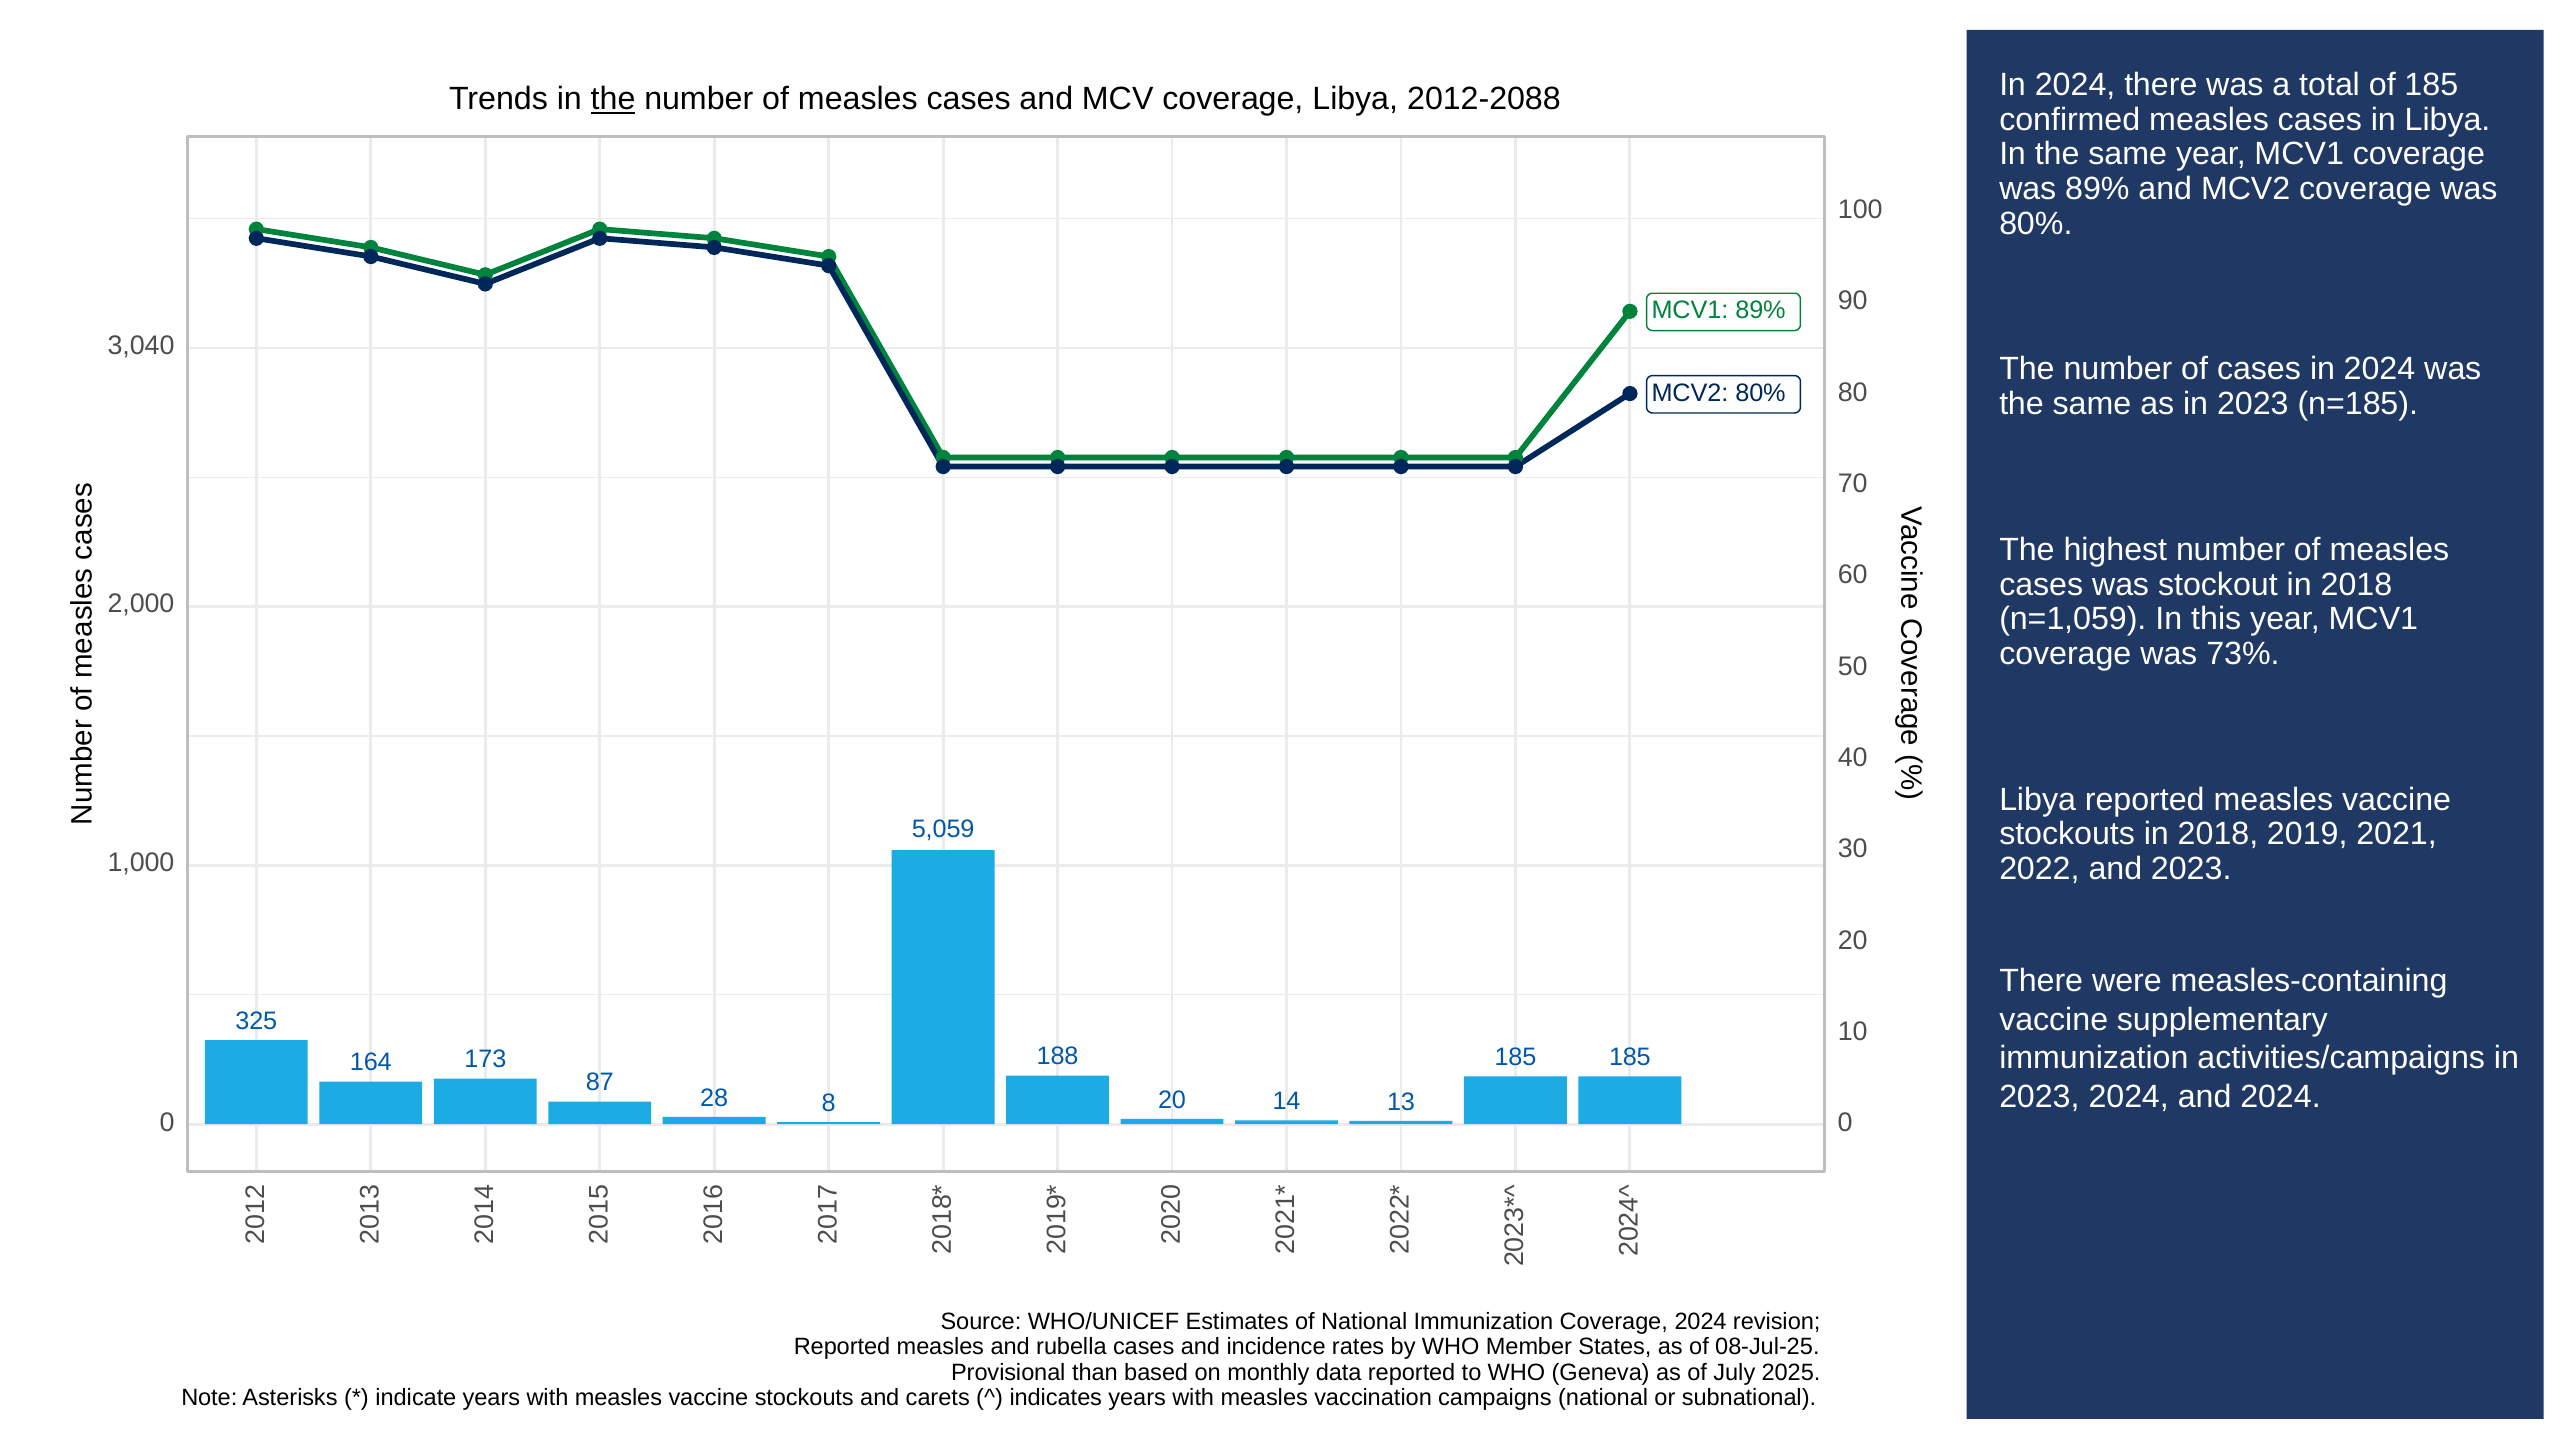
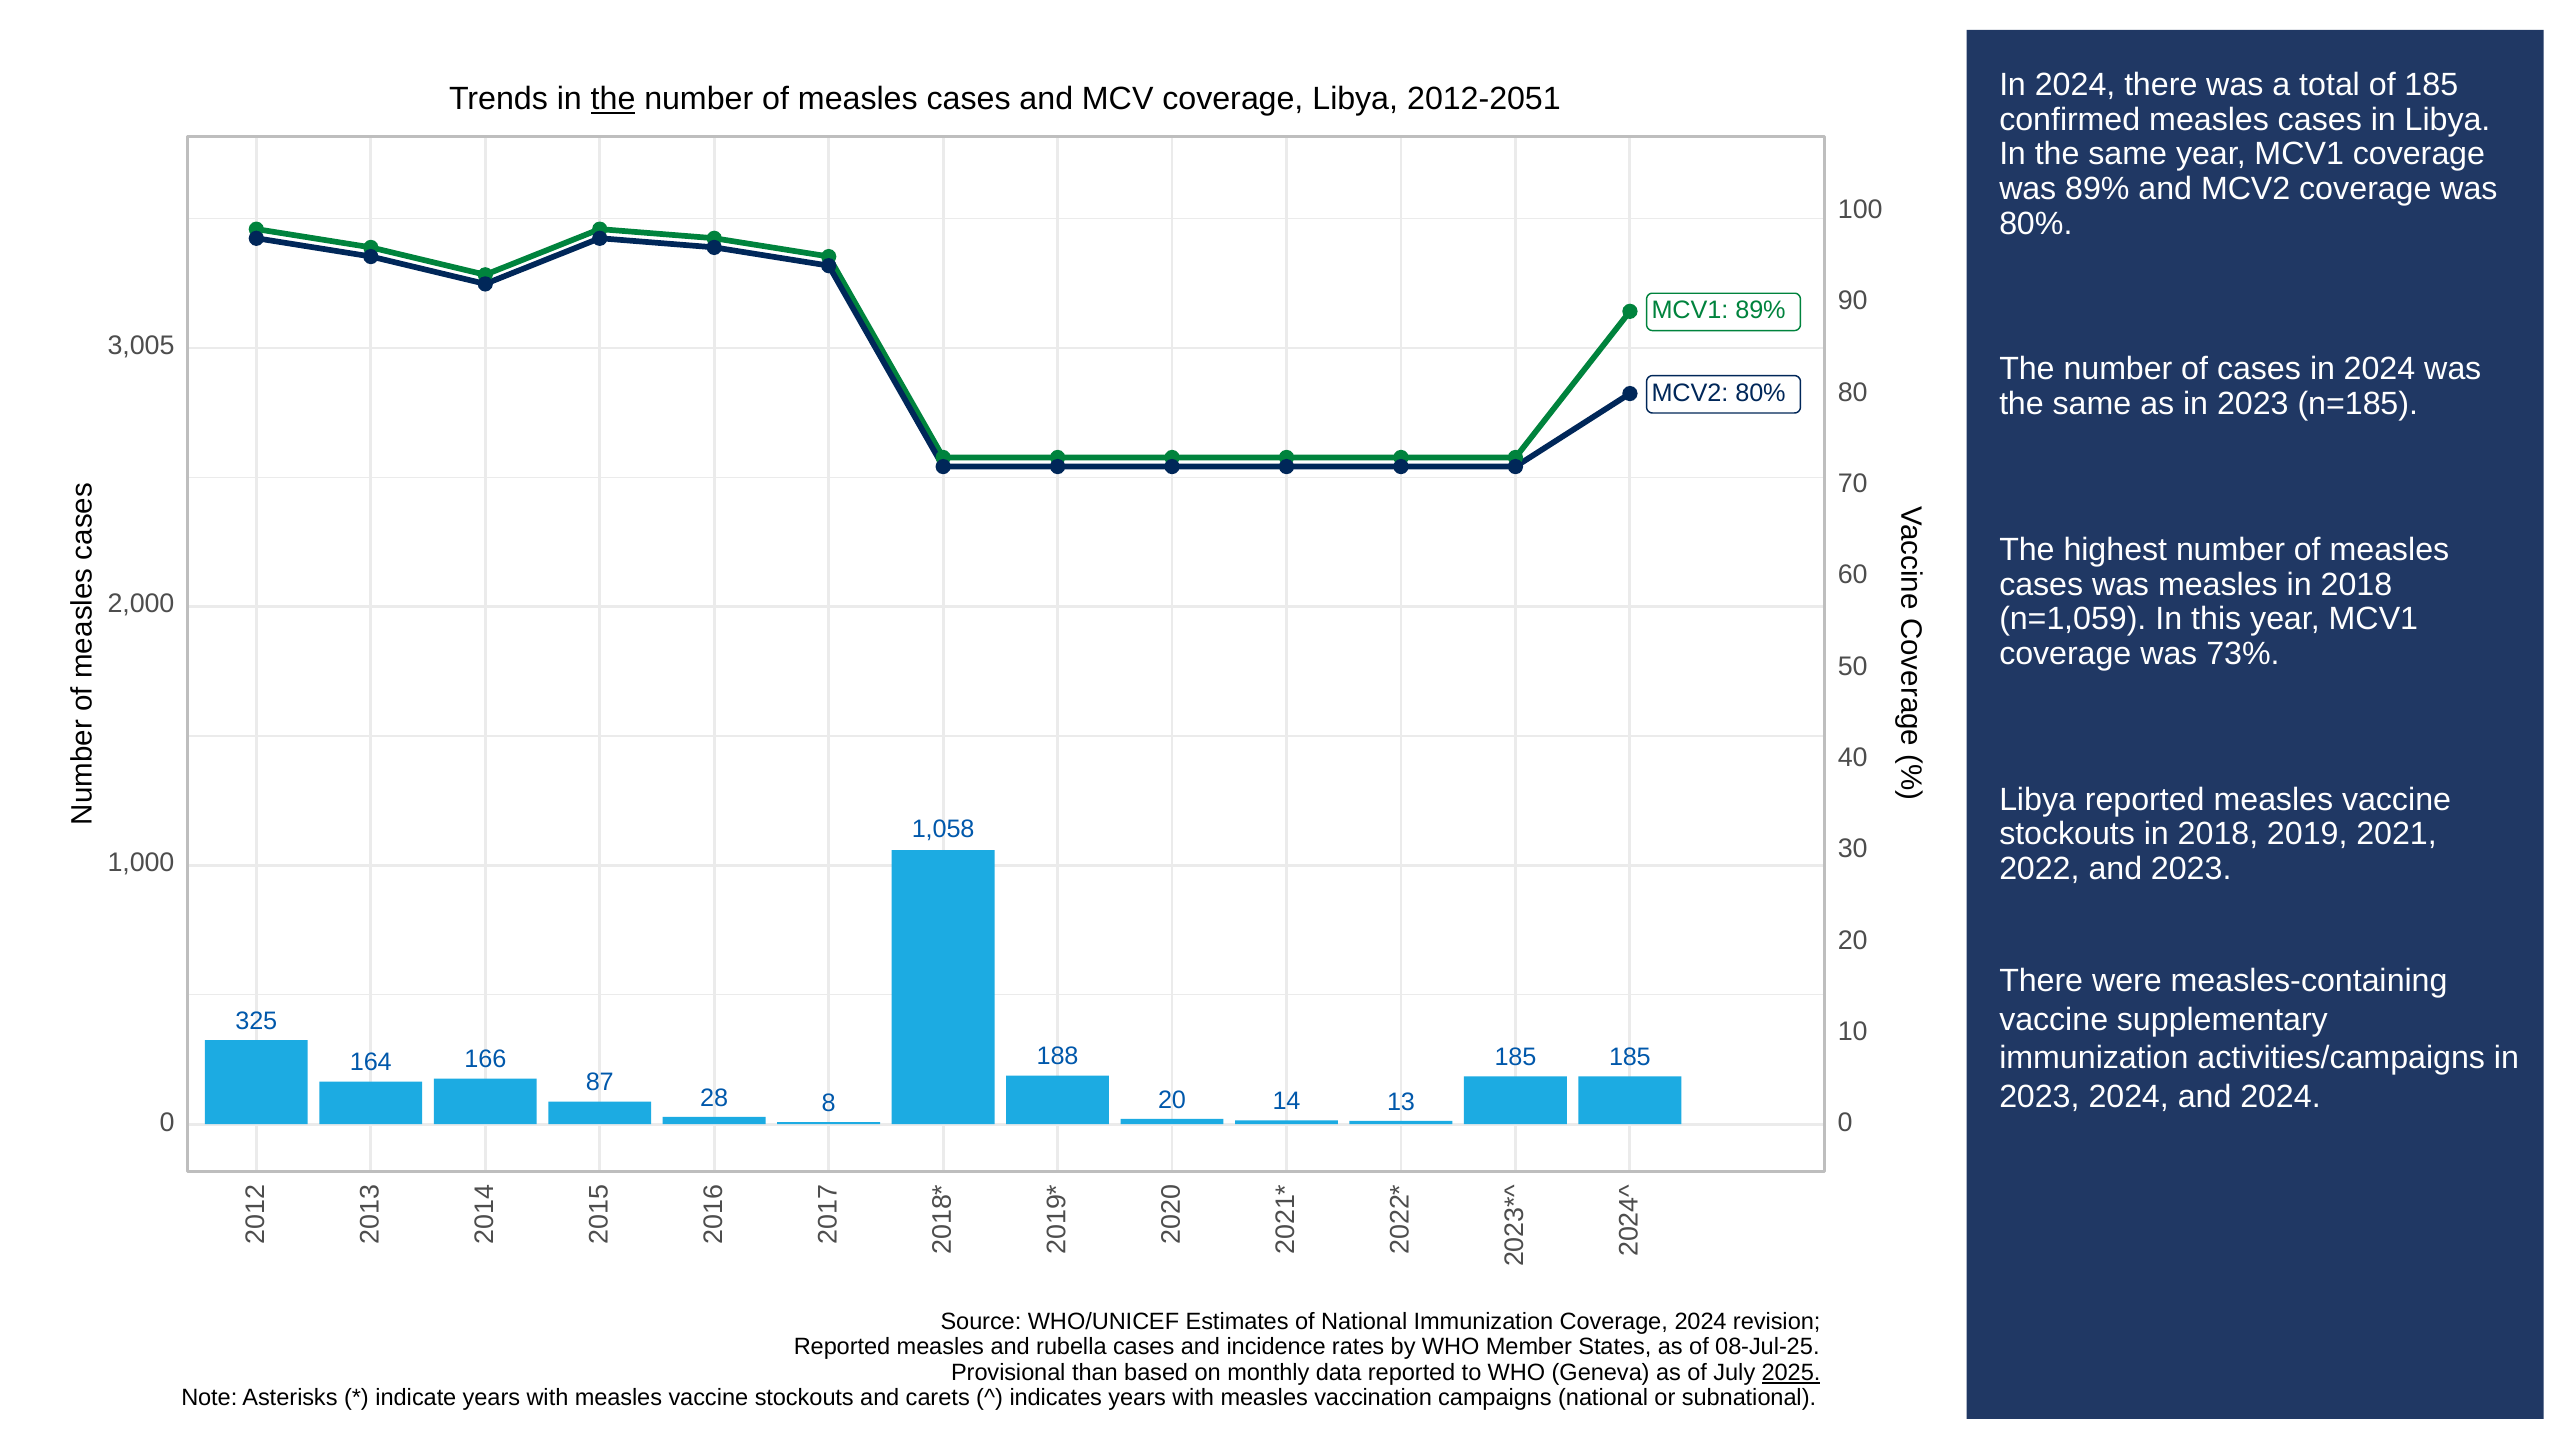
2012-2088: 2012-2088 -> 2012-2051
3,040: 3,040 -> 3,005
was stockout: stockout -> measles
5,059: 5,059 -> 1,058
173: 173 -> 166
2025 underline: none -> present
